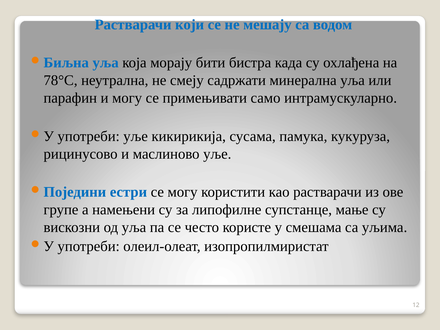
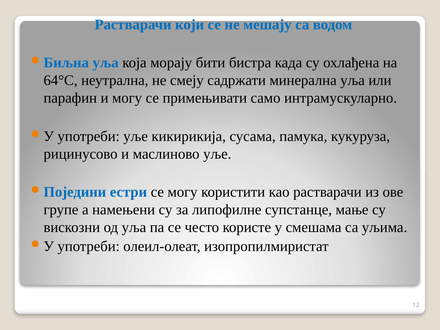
78°C: 78°C -> 64°C
